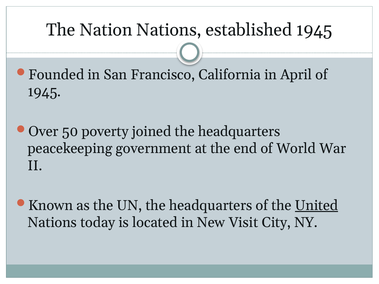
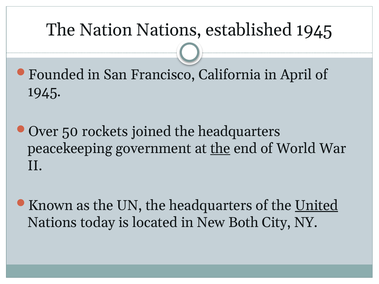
poverty: poverty -> rockets
the at (220, 149) underline: none -> present
Visit: Visit -> Both
